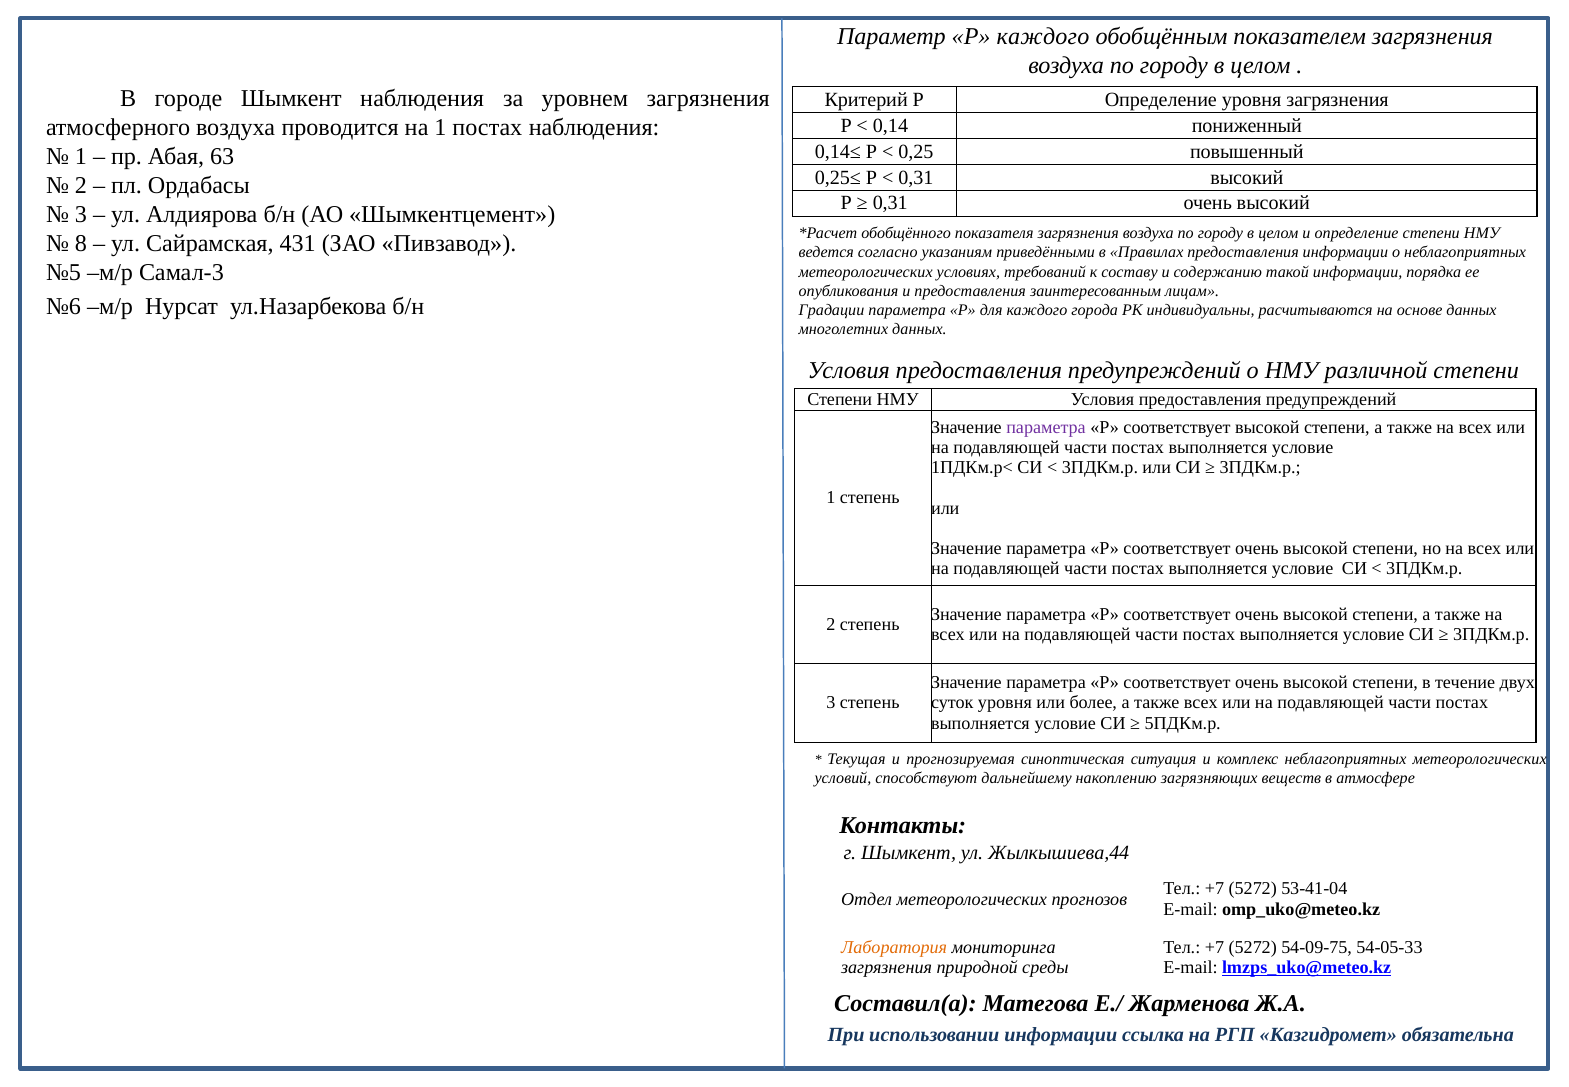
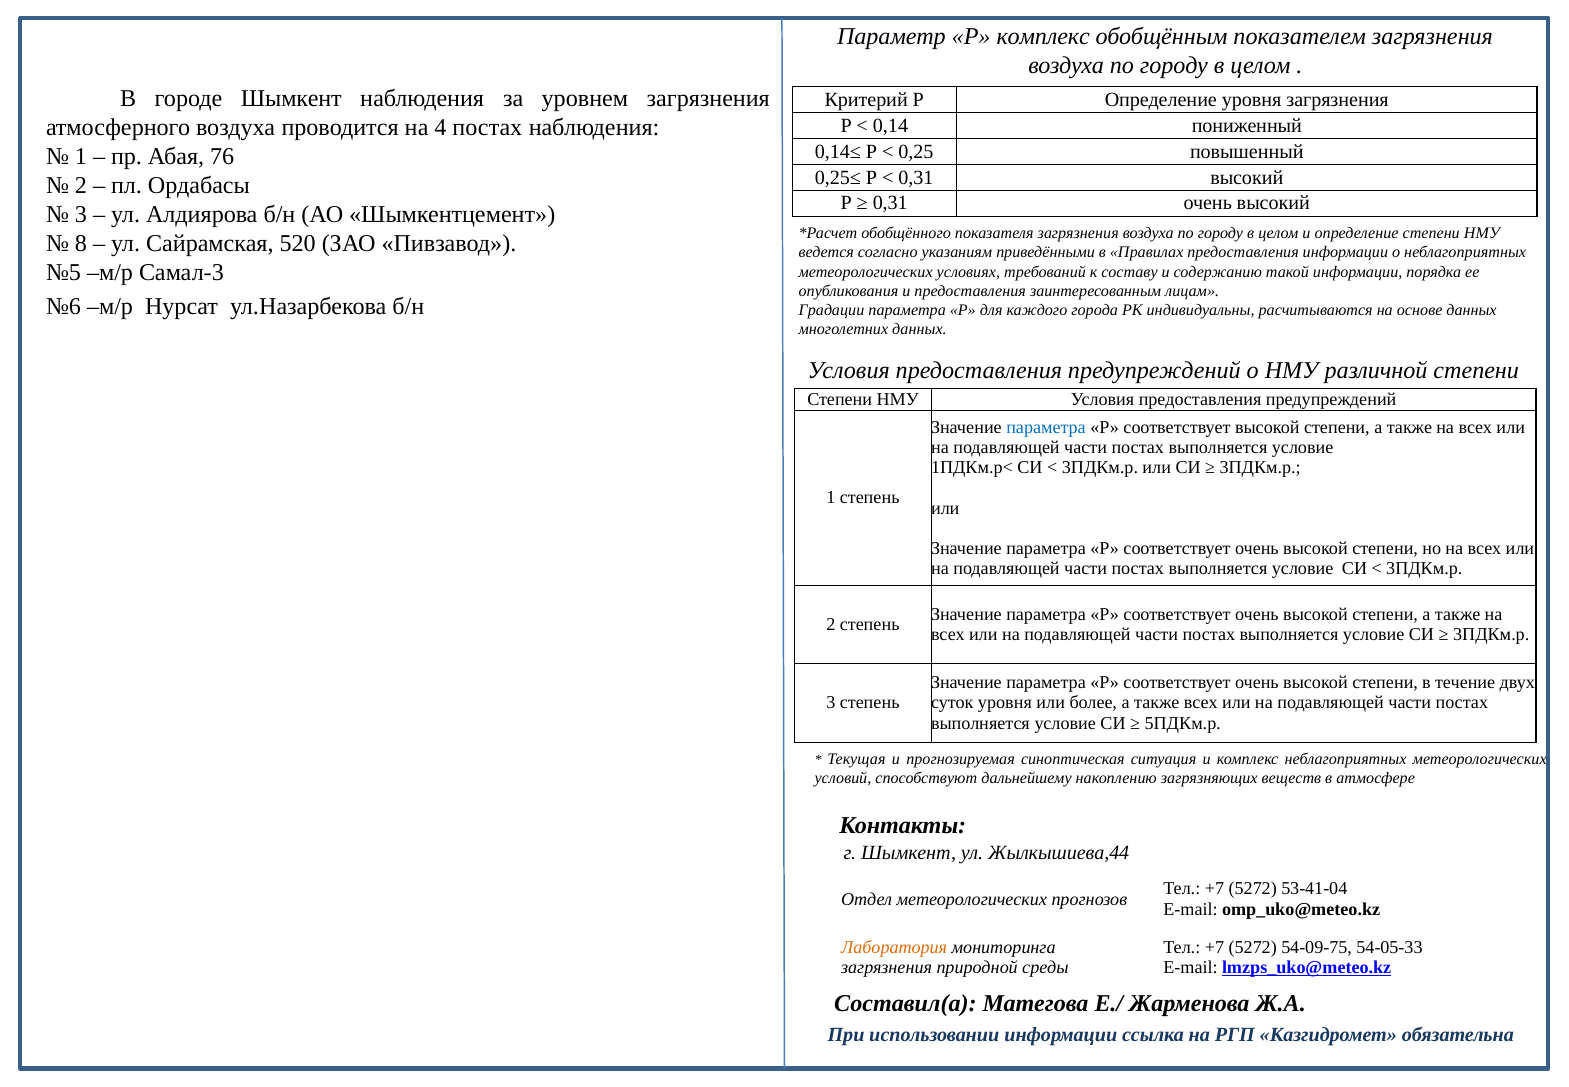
Р каждого: каждого -> комплекс
на 1: 1 -> 4
63: 63 -> 76
431: 431 -> 520
параметра at (1046, 427) colour: purple -> blue
